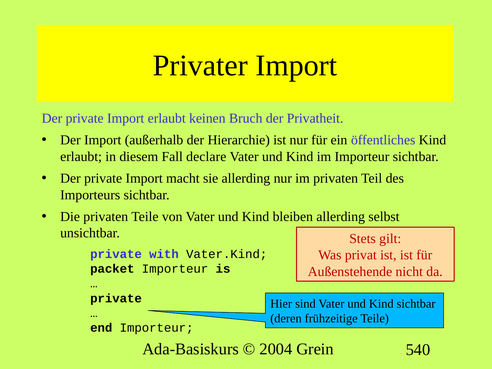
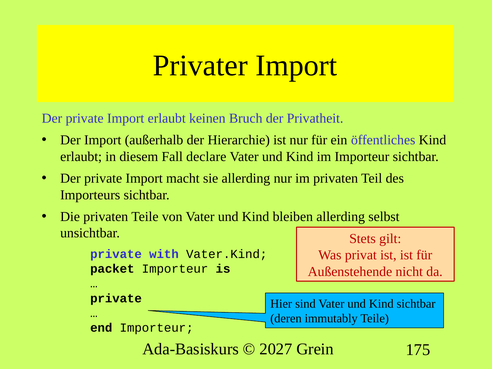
frühzeitige: frühzeitige -> immutably
2004: 2004 -> 2027
540: 540 -> 175
